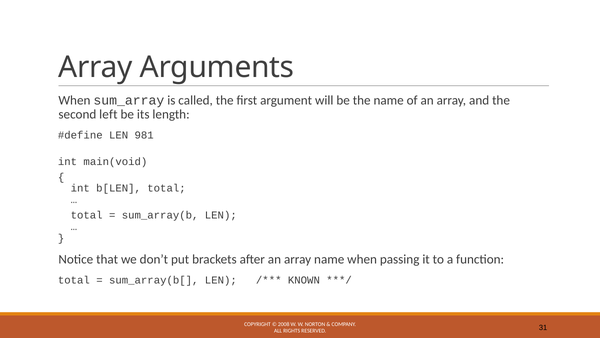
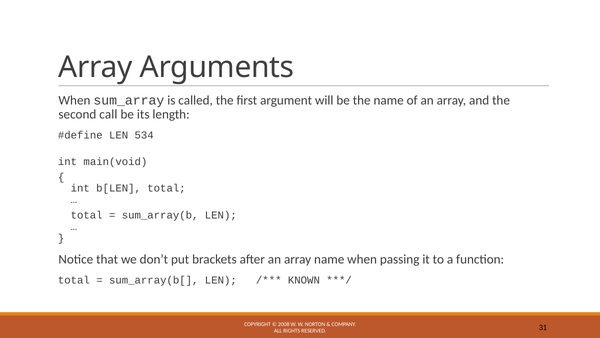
left: left -> call
981: 981 -> 534
